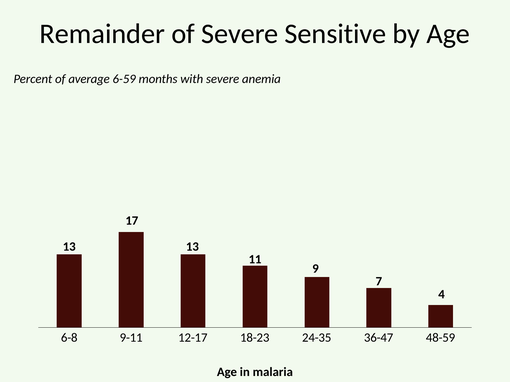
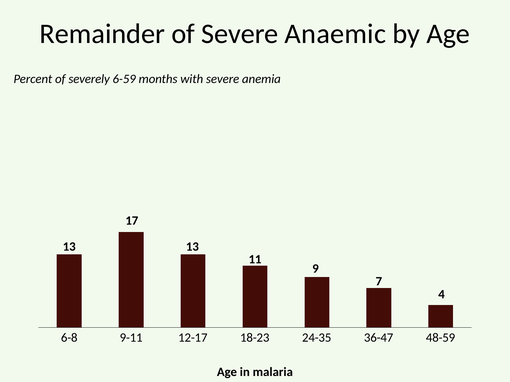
Sensitive: Sensitive -> Anaemic
average: average -> severely
